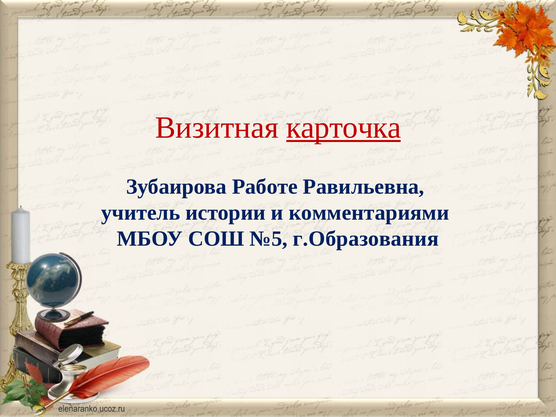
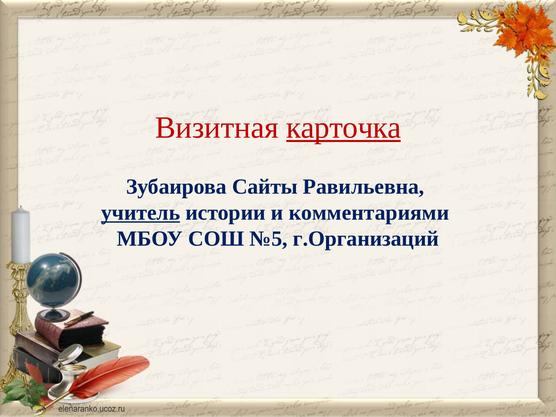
Работе: Работе -> Сайты
учитель underline: none -> present
г.Образования: г.Образования -> г.Организаций
